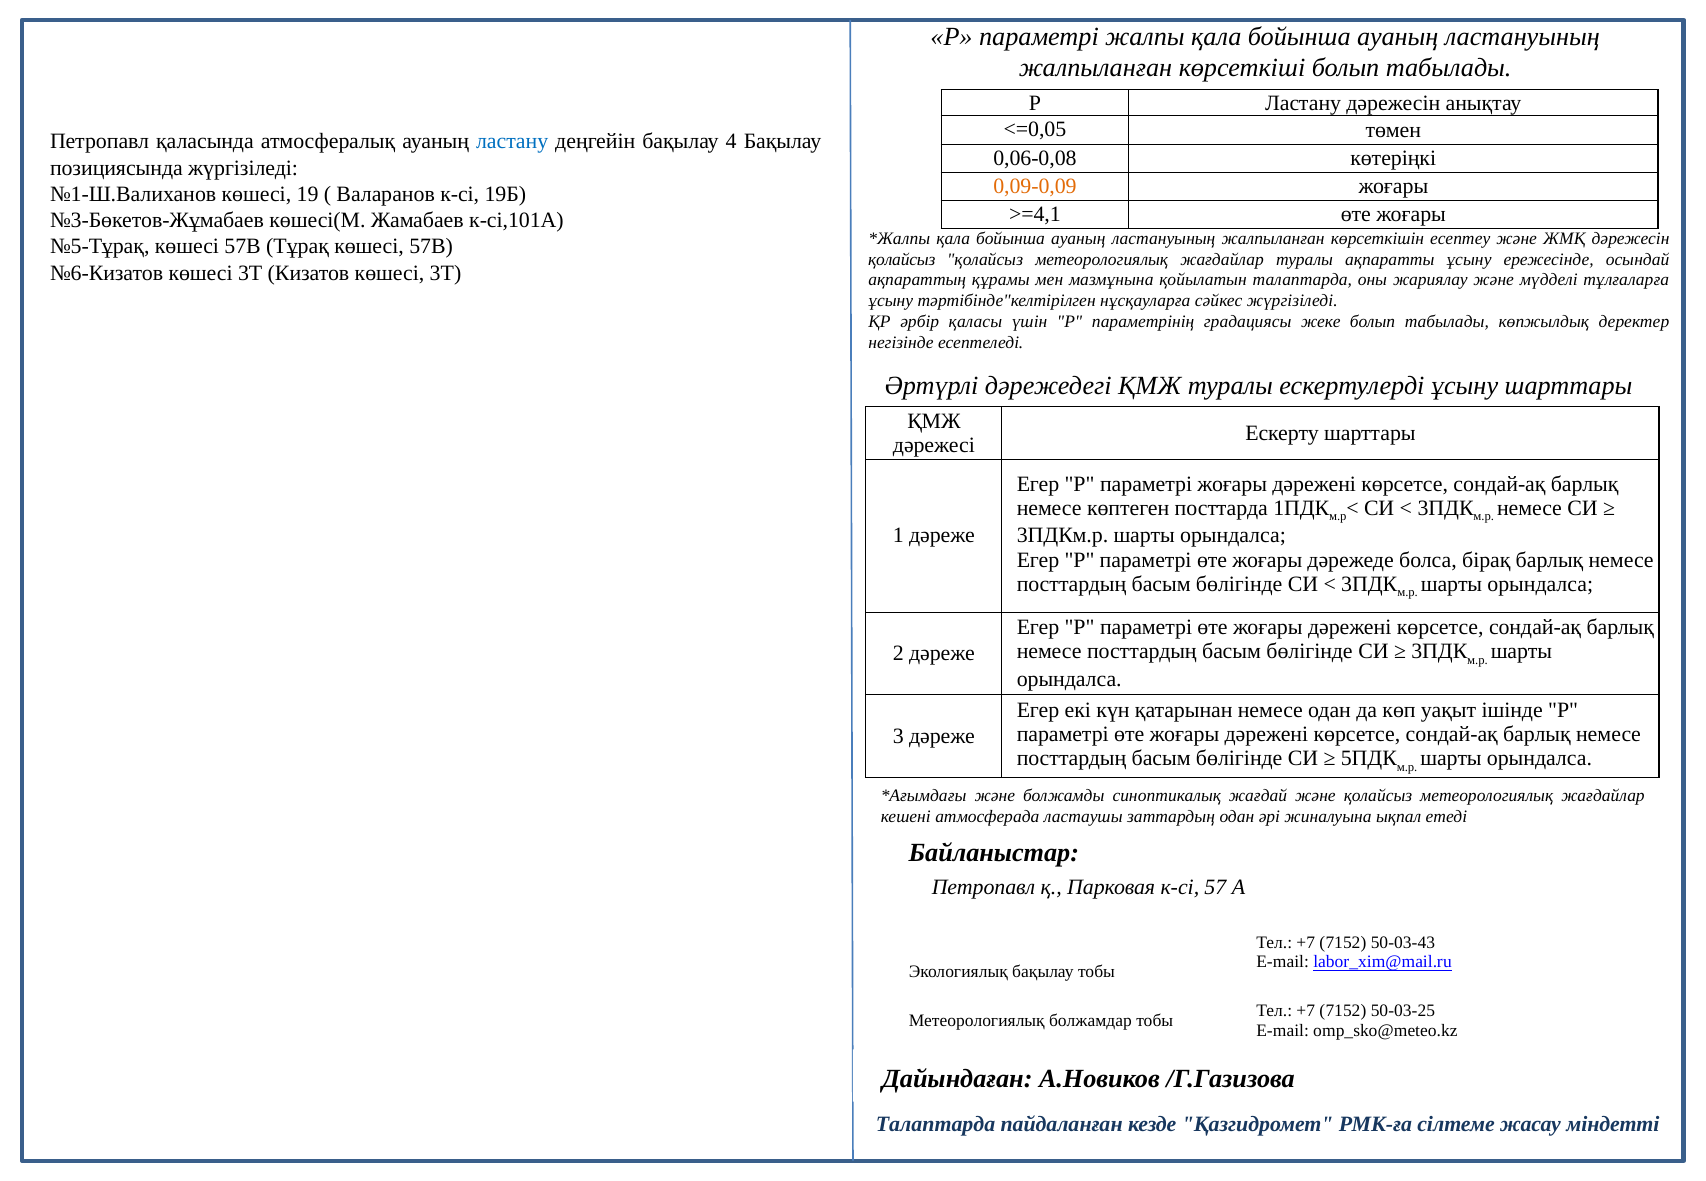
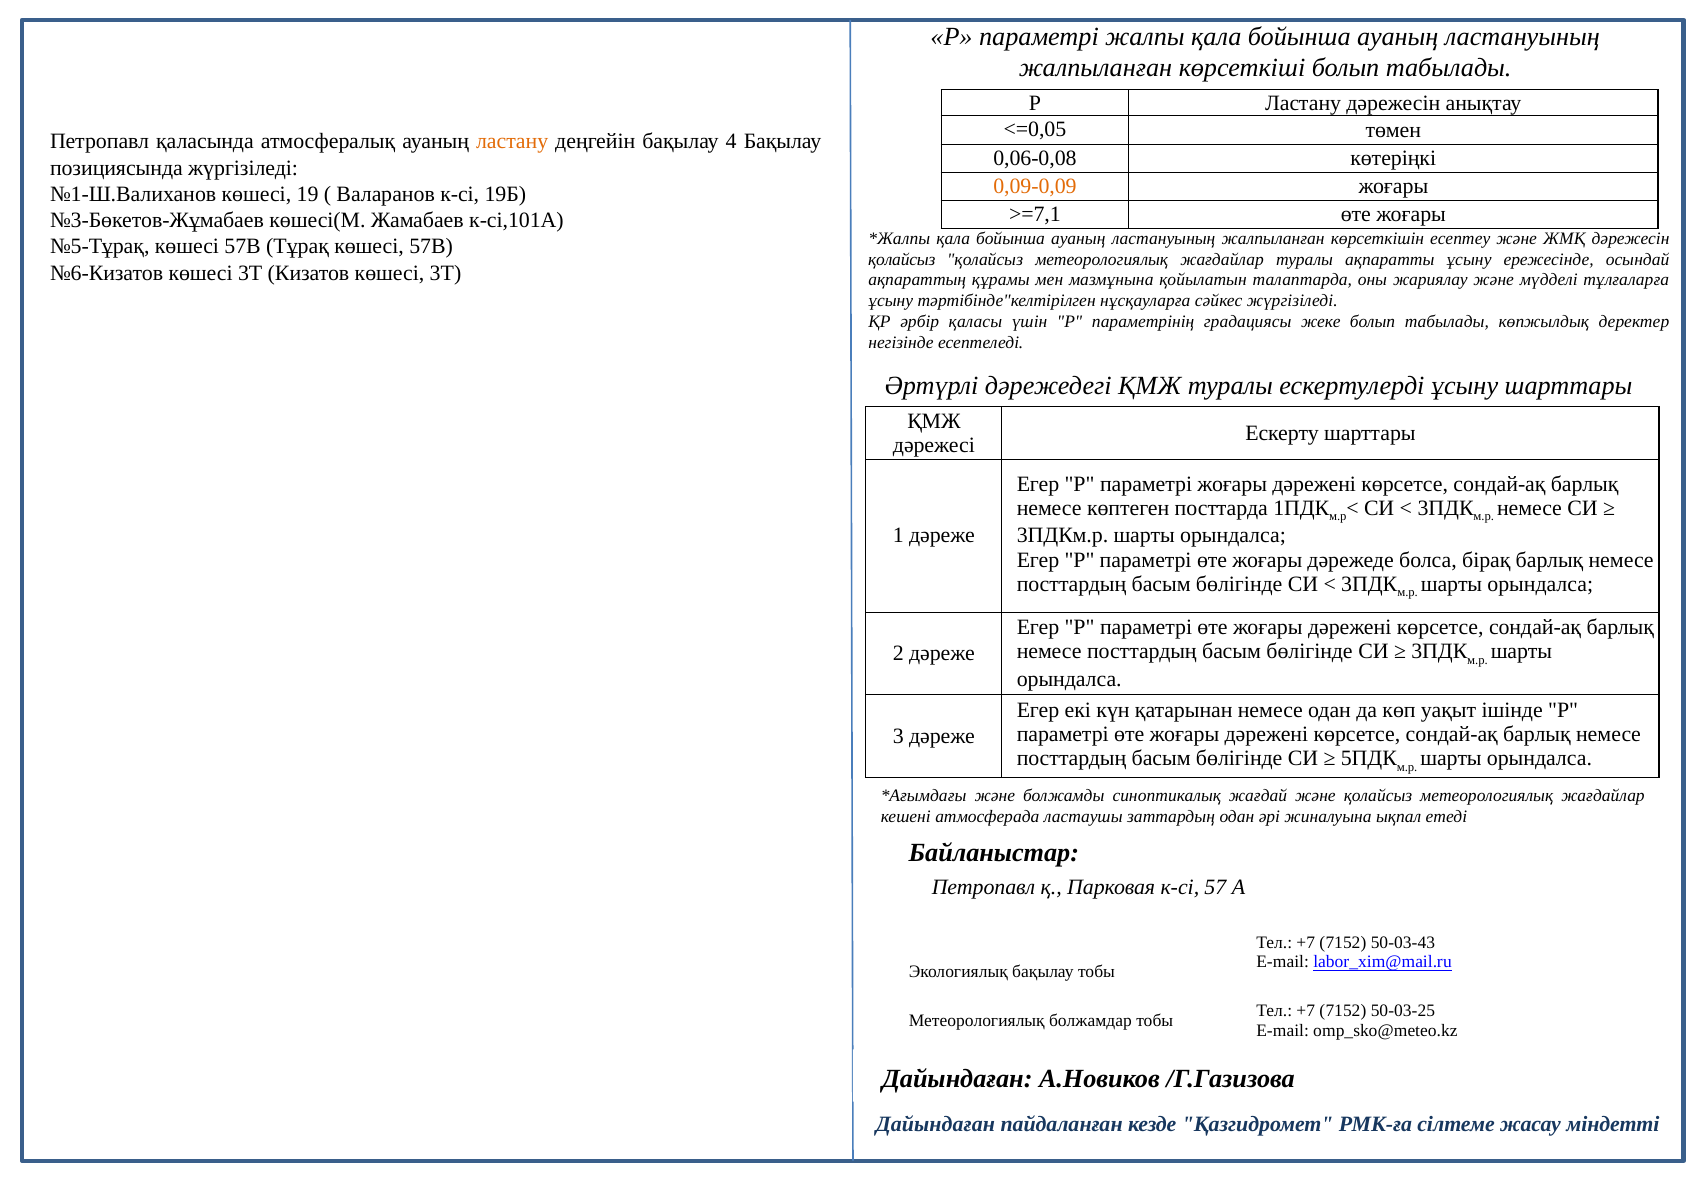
ластану at (512, 142) colour: blue -> orange
>=4,1: >=4,1 -> >=7,1
Талаптарда at (936, 1125): Талаптарда -> Дайындаған
